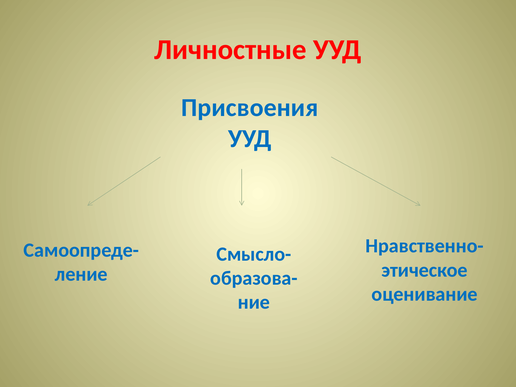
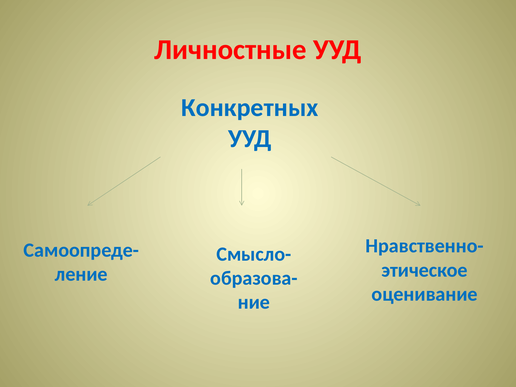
Присвоения: Присвоения -> Конкретных
